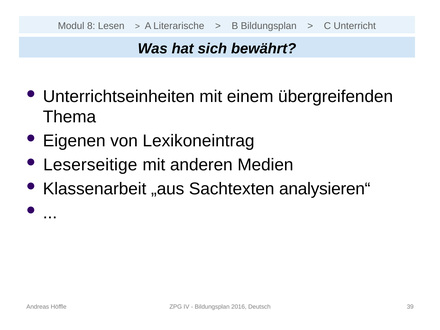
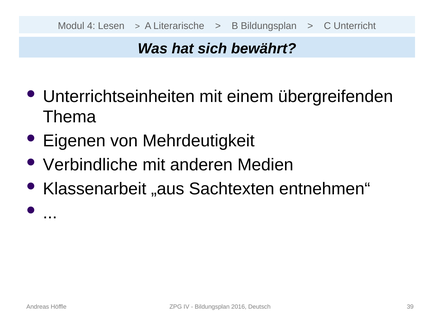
8: 8 -> 4
Lexikoneintrag: Lexikoneintrag -> Mehrdeutigkeit
Leserseitige: Leserseitige -> Verbindliche
analysieren“: analysieren“ -> entnehmen“
